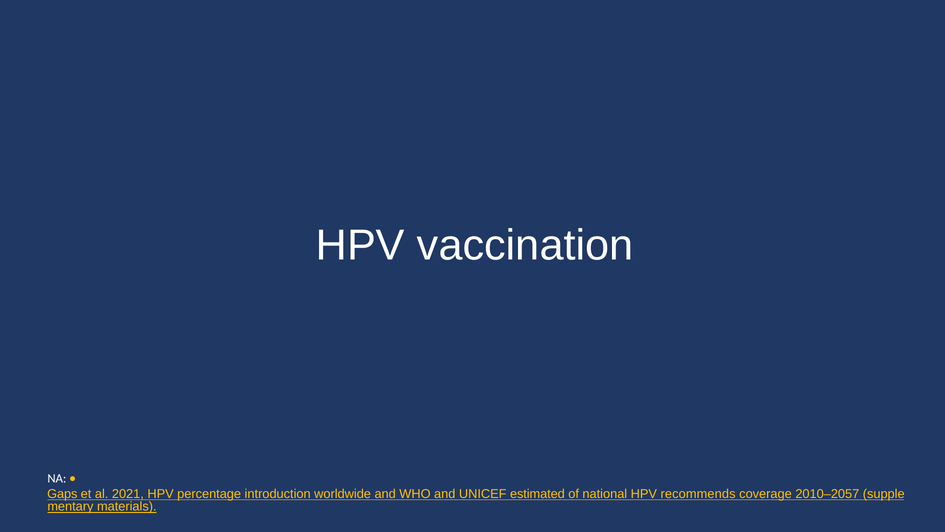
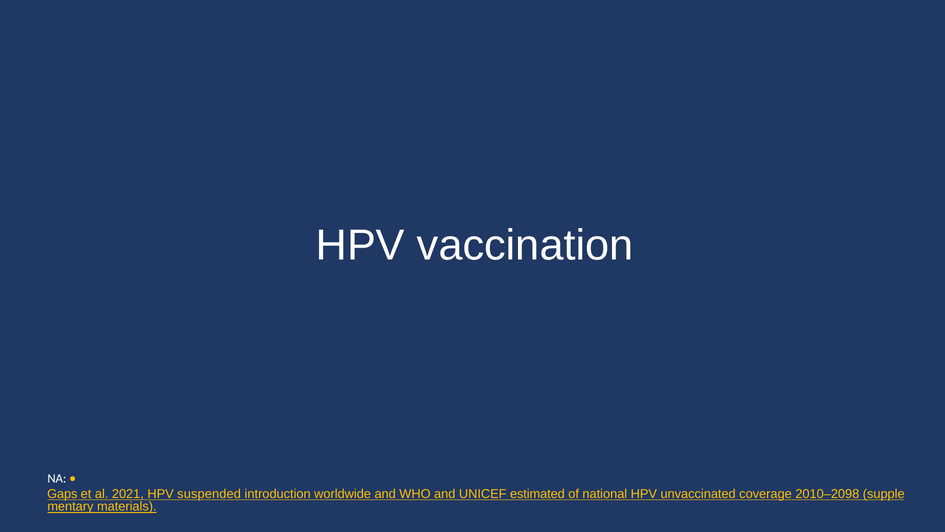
percentage: percentage -> suspended
recommends: recommends -> unvaccinated
2010–2057: 2010–2057 -> 2010–2098
